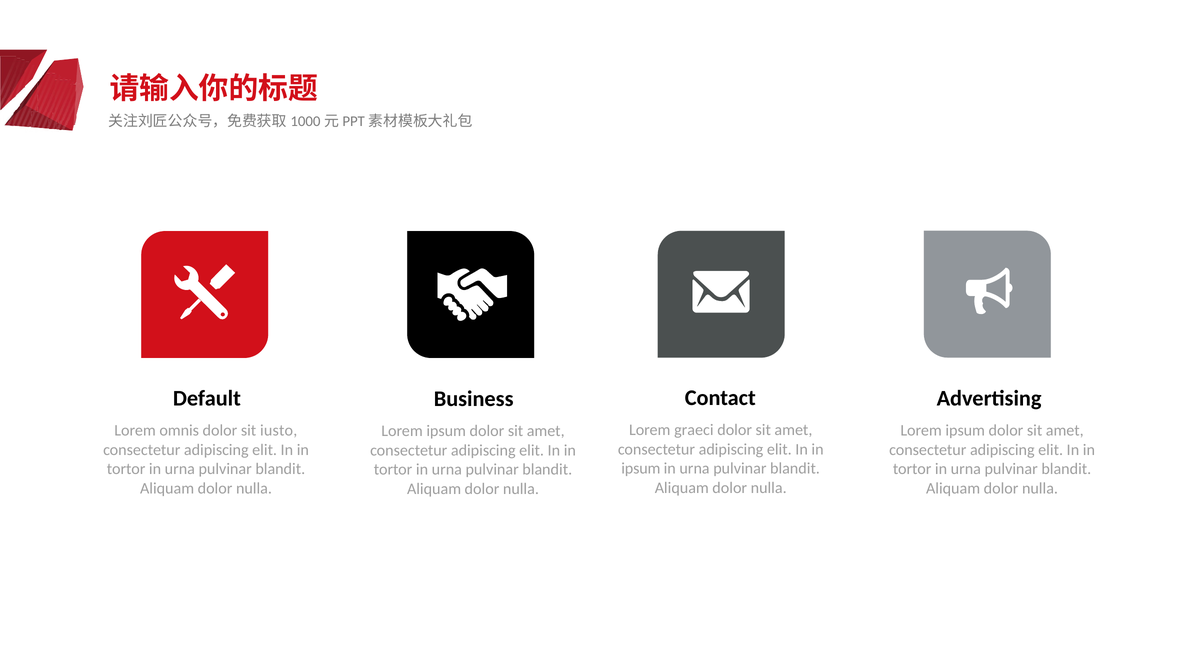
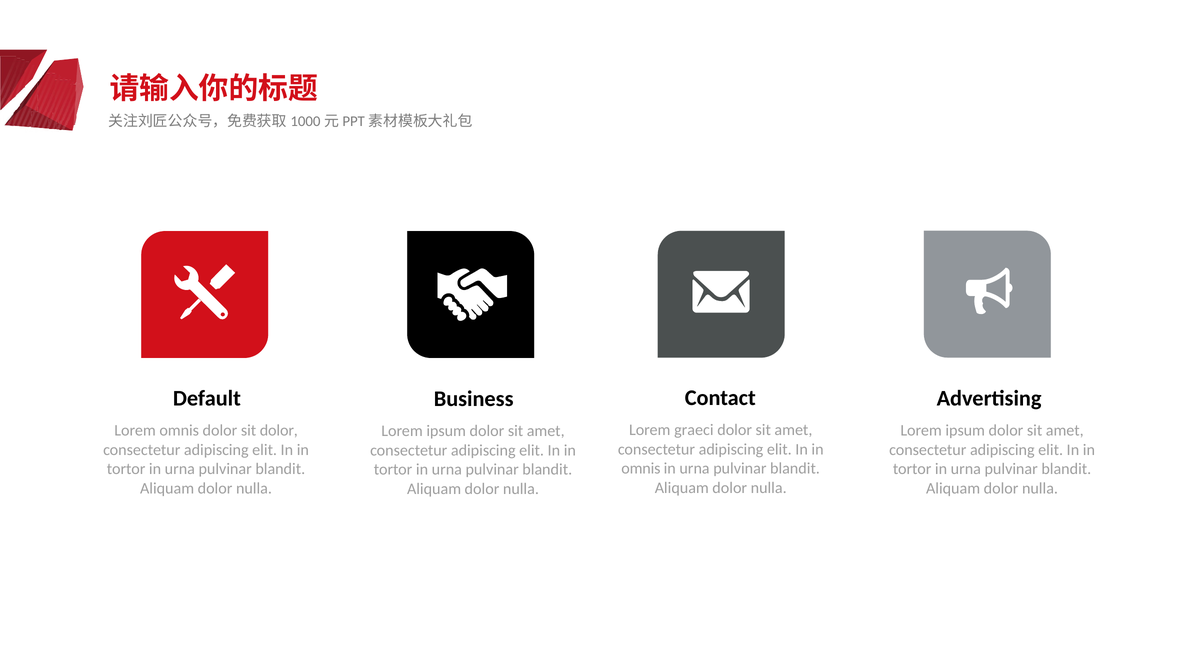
sit iusto: iusto -> dolor
ipsum at (641, 469): ipsum -> omnis
